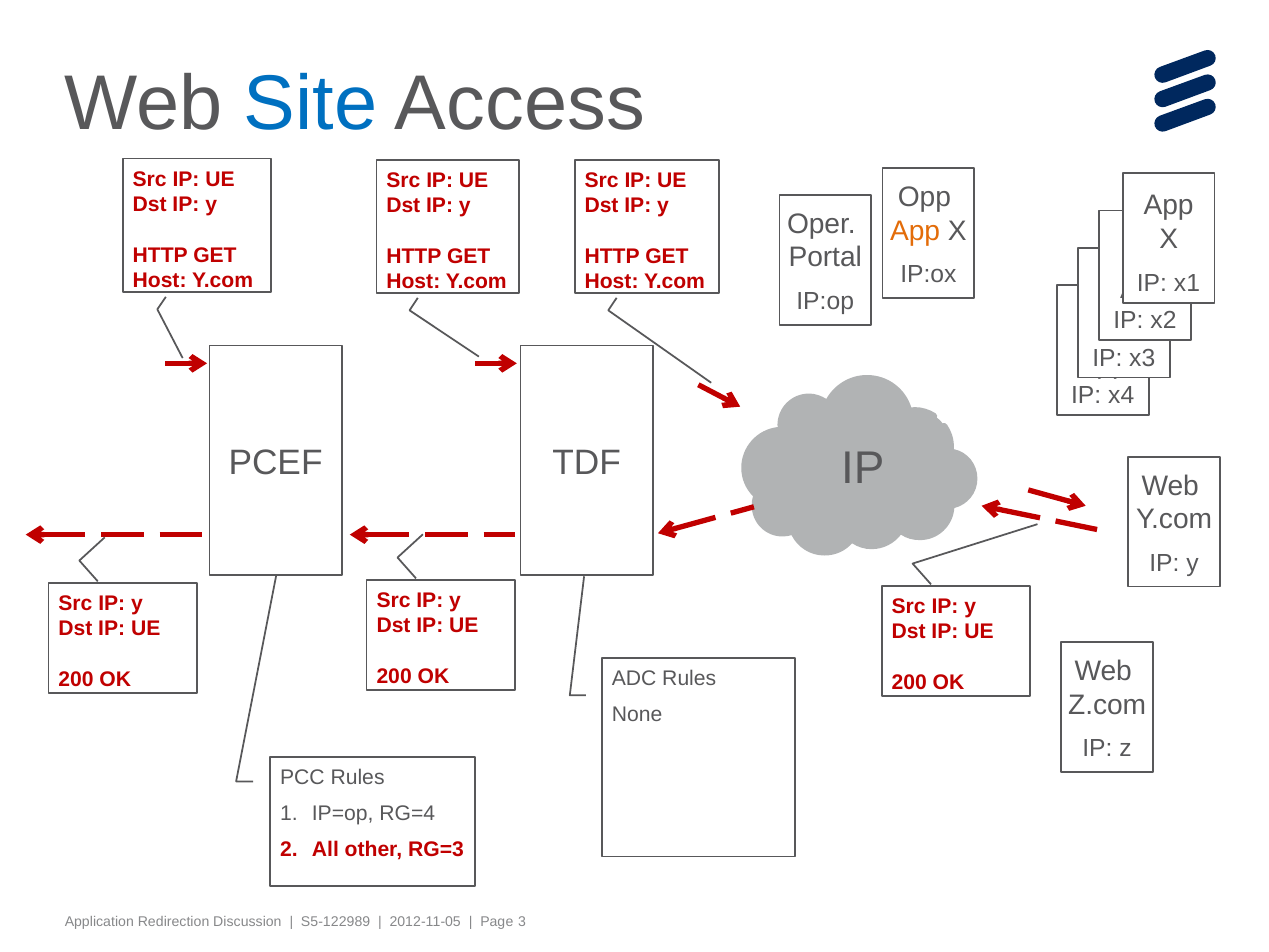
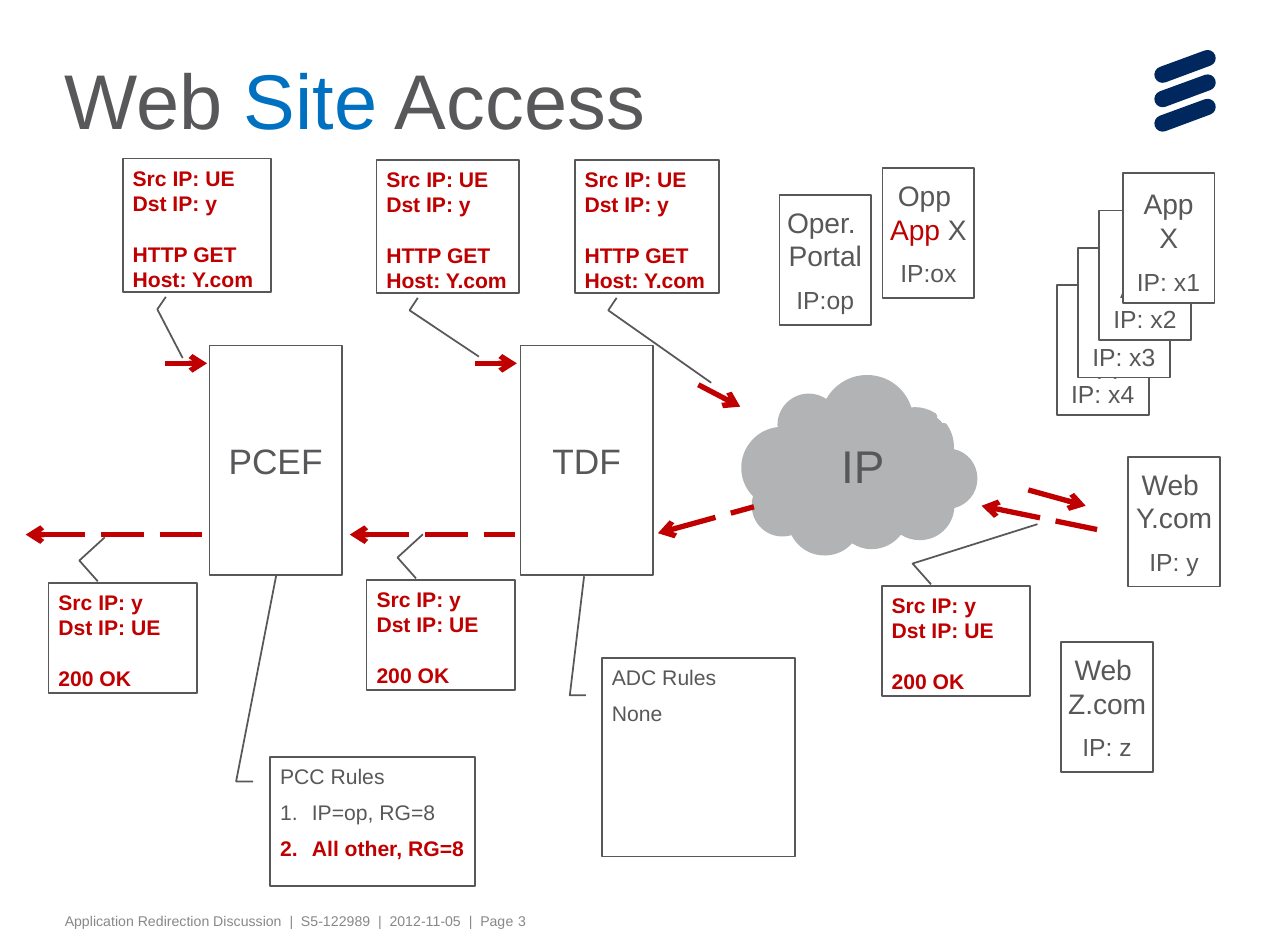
App at (915, 231) colour: orange -> red
IP=op RG=4: RG=4 -> RG=8
other RG=3: RG=3 -> RG=8
